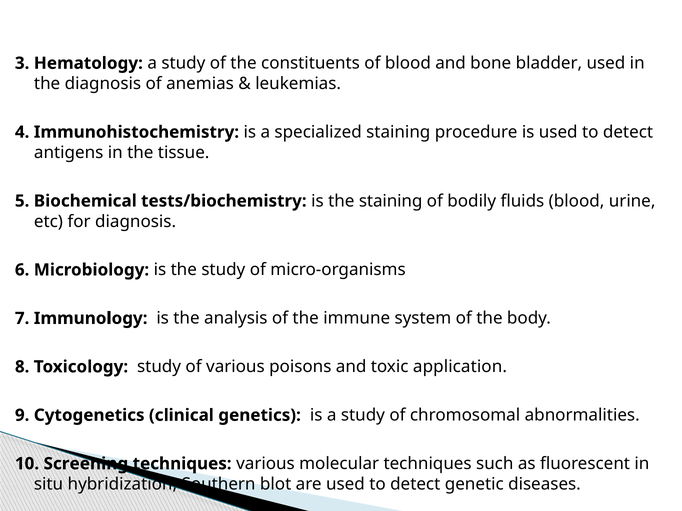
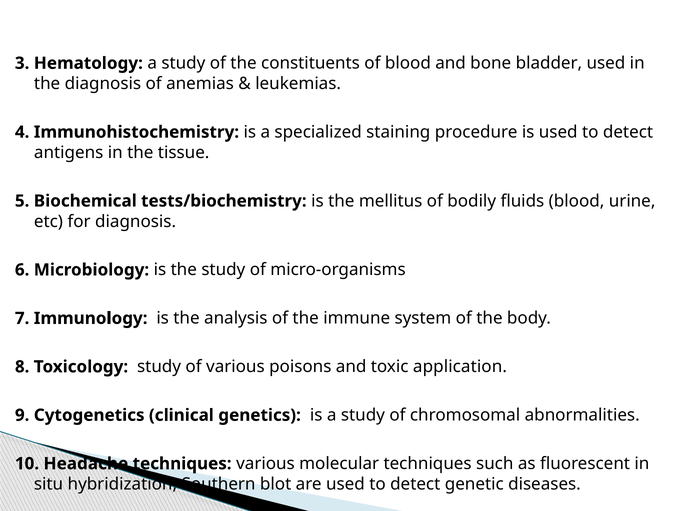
the staining: staining -> mellitus
Screening: Screening -> Headache
